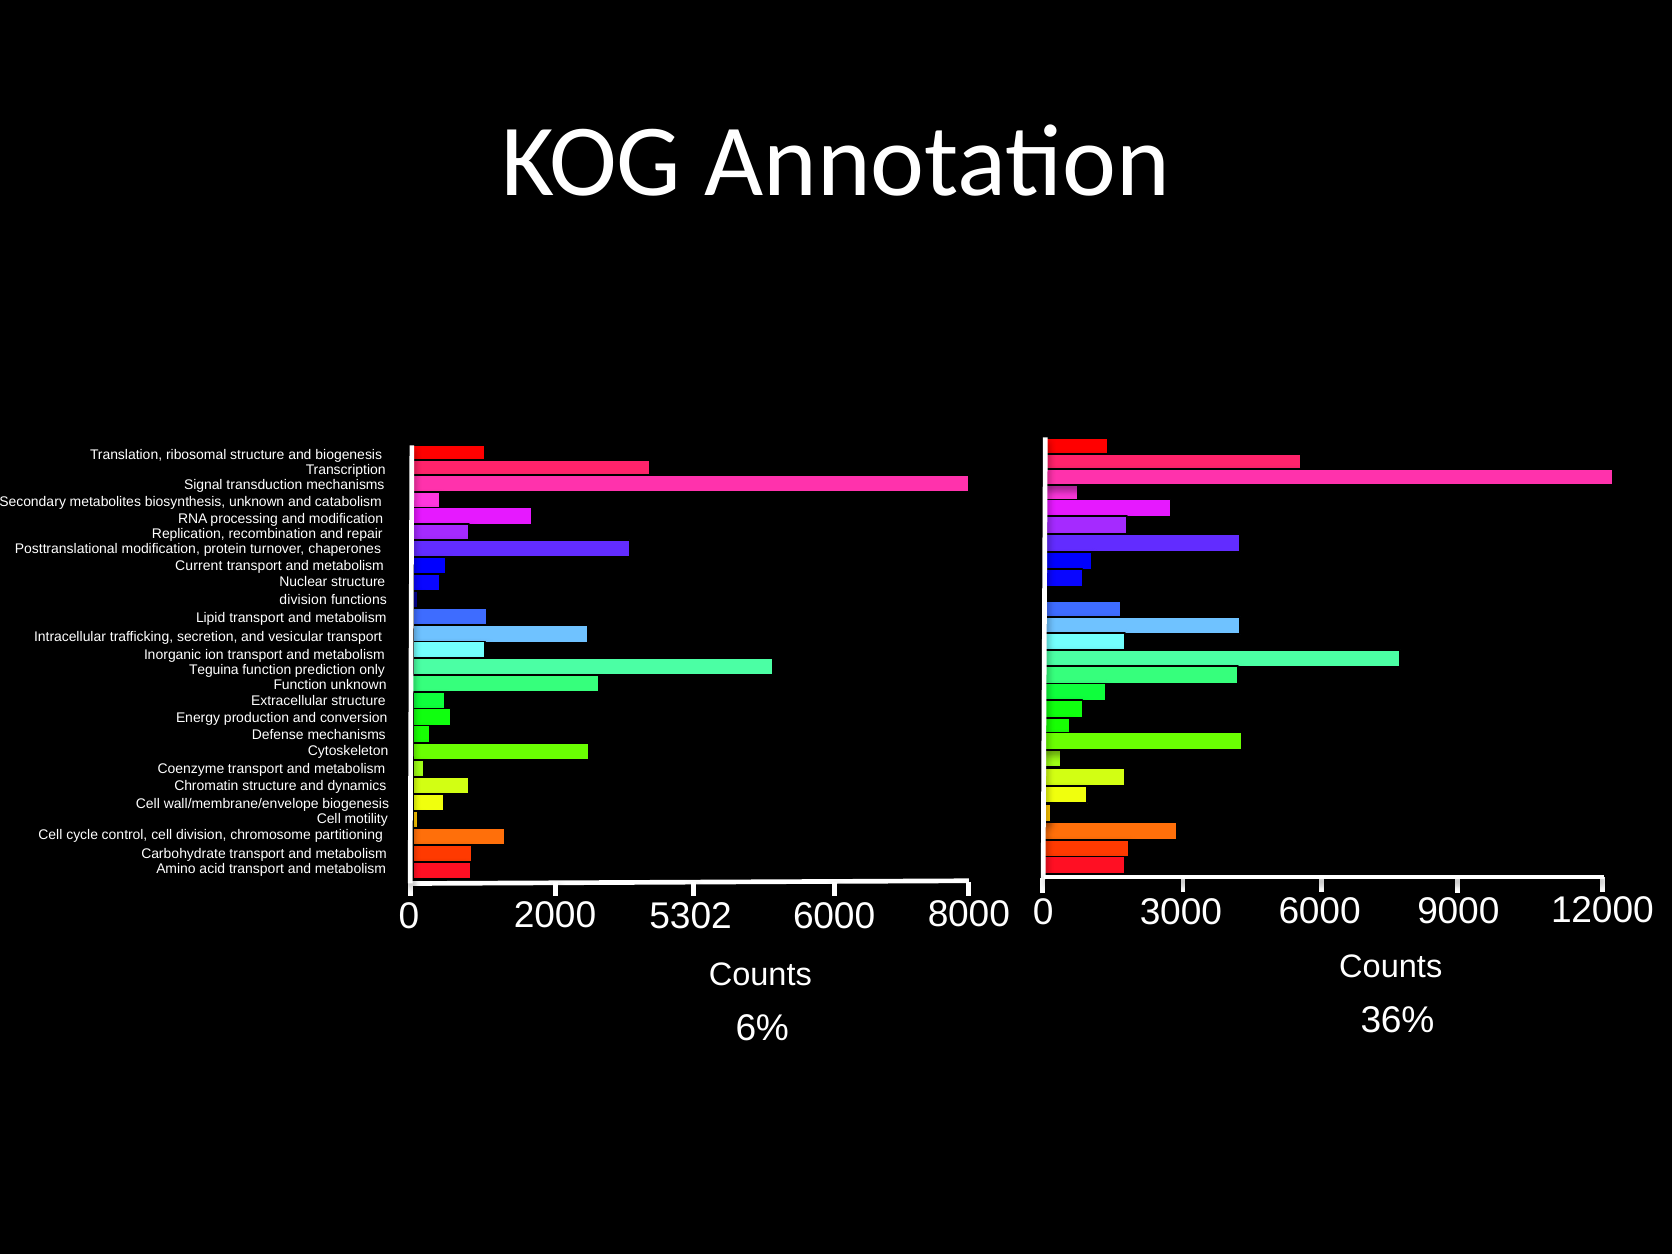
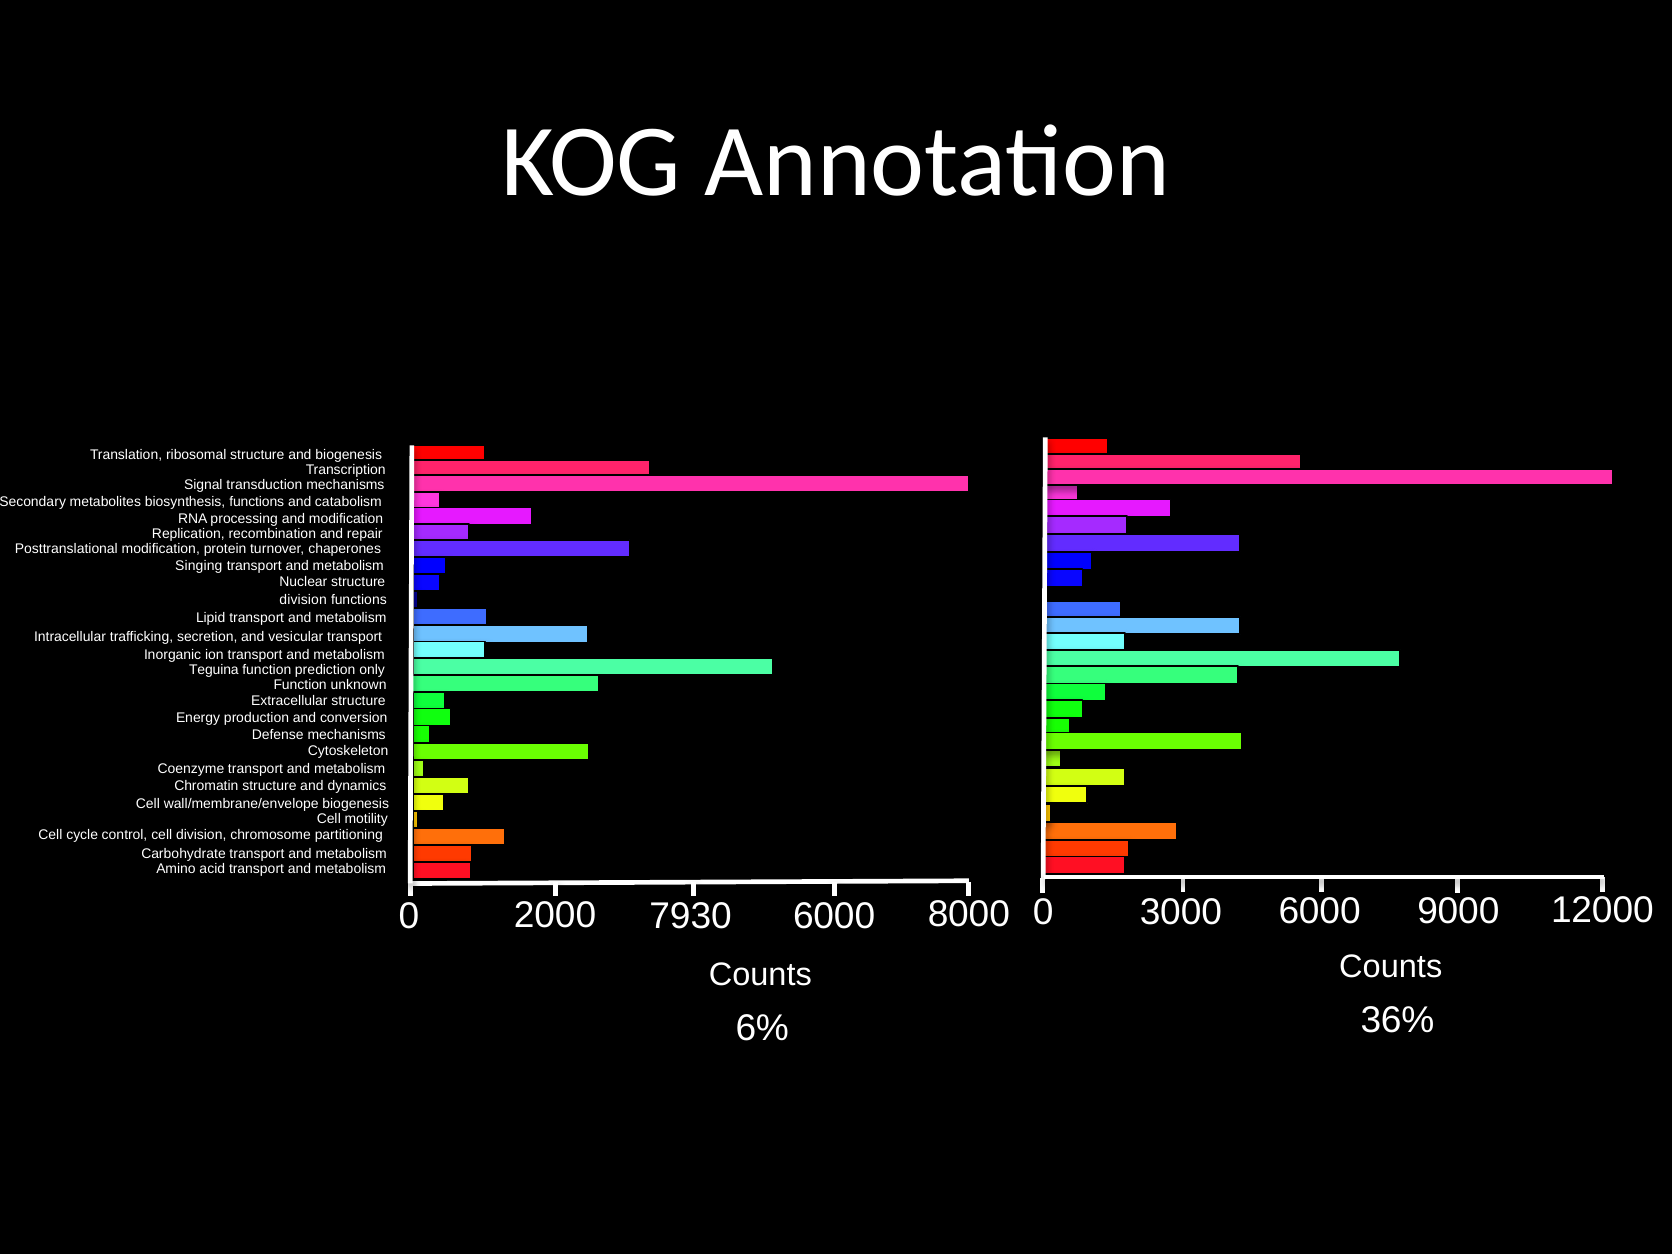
biosynthesis unknown: unknown -> functions
Current: Current -> Singing
5302: 5302 -> 7930
